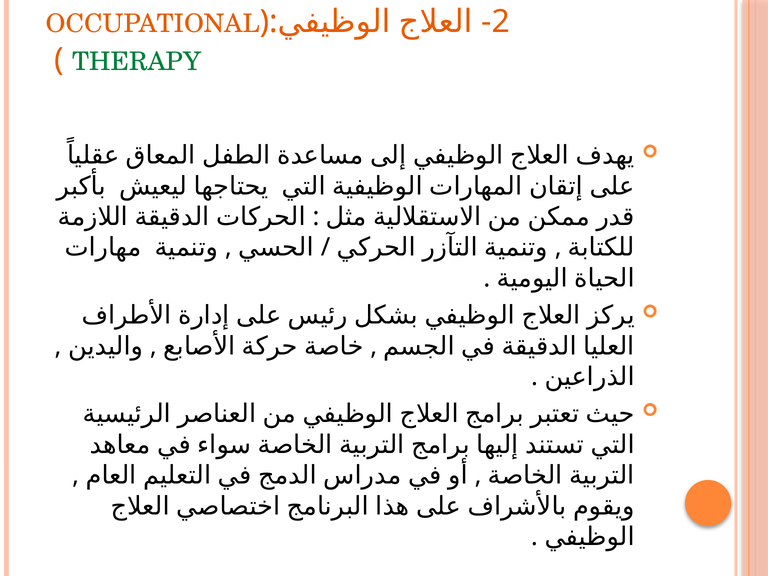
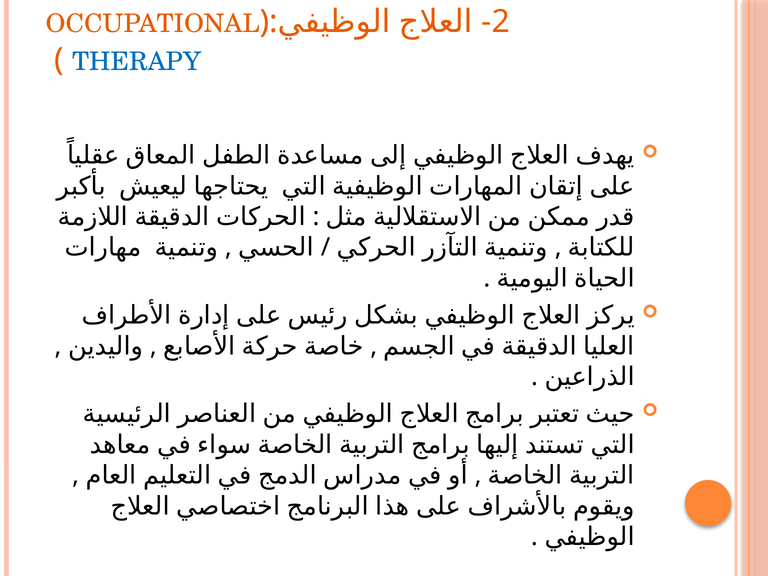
THERAPY colour: green -> blue
